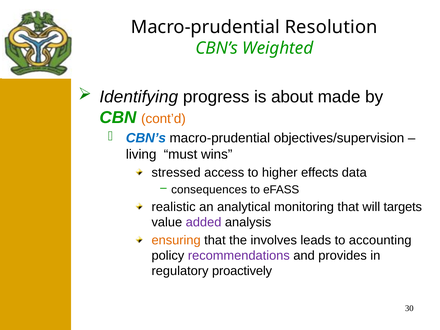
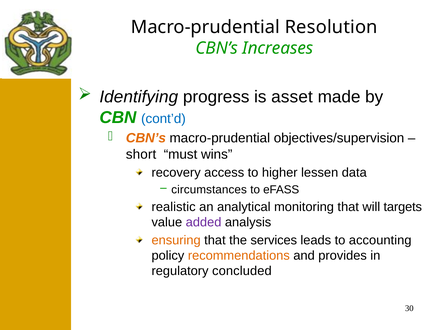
Weighted: Weighted -> Increases
about: about -> asset
cont’d colour: orange -> blue
CBN’s at (146, 138) colour: blue -> orange
living: living -> short
stressed: stressed -> recovery
effects: effects -> lessen
consequences: consequences -> circumstances
involves: involves -> services
recommendations colour: purple -> orange
proactively: proactively -> concluded
